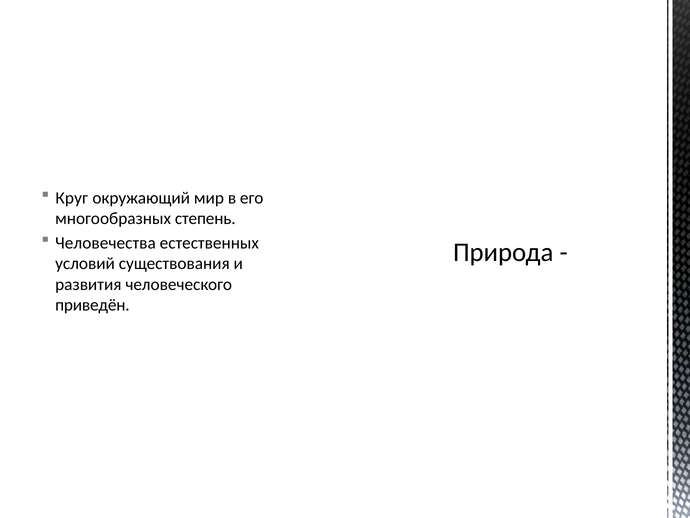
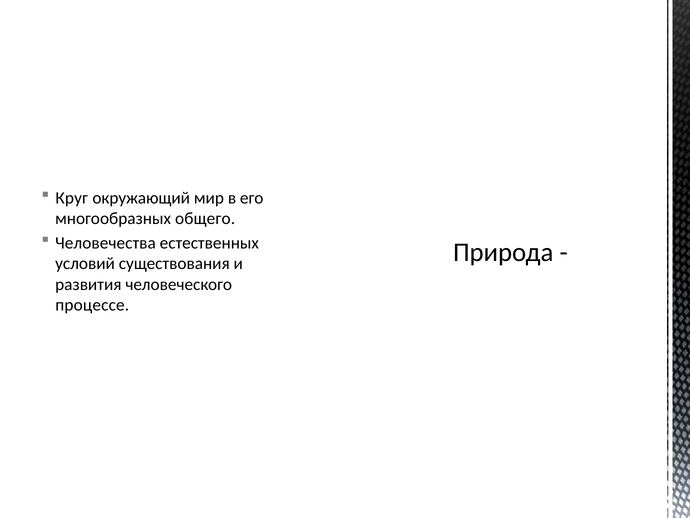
степень: степень -> общего
приведён: приведён -> процессе
